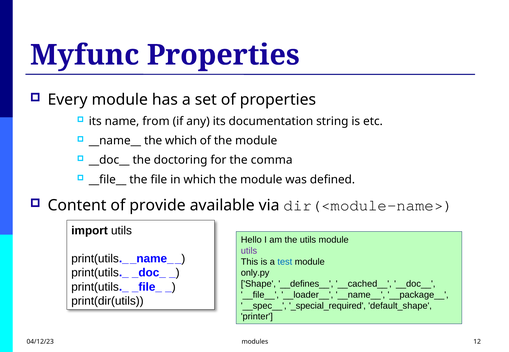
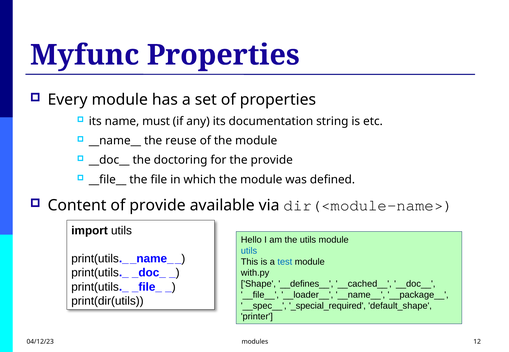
from: from -> must
the which: which -> reuse
the comma: comma -> provide
utils at (249, 251) colour: purple -> blue
only.py: only.py -> with.py
